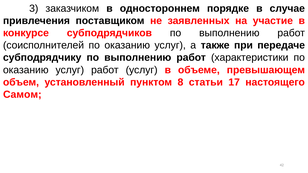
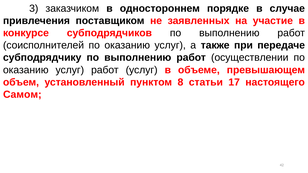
характеристики: характеристики -> осуществлении
